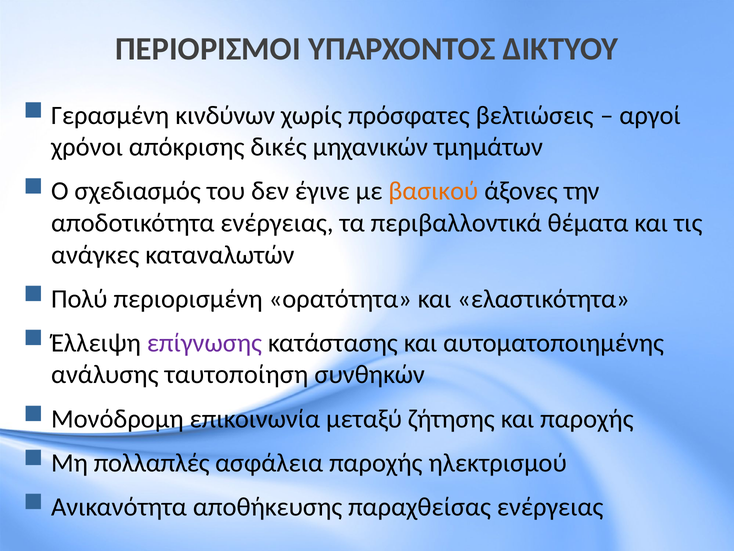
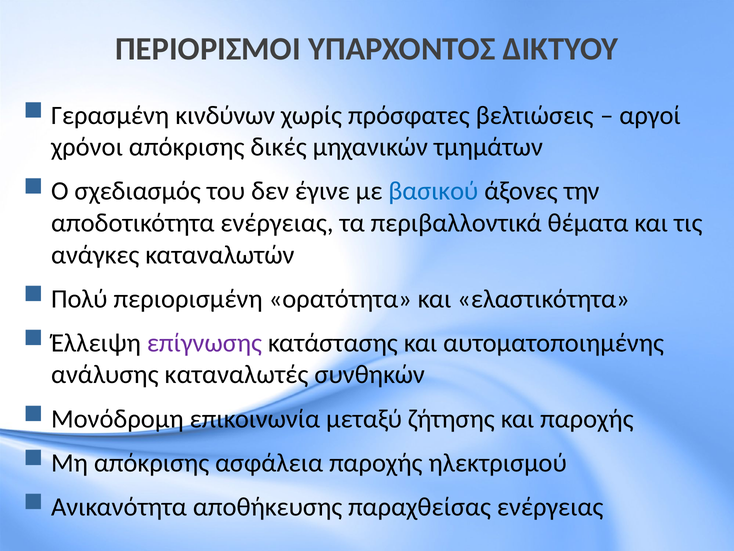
βασικού colour: orange -> blue
ταυτοποίηση: ταυτοποίηση -> καταναλωτές
Μη πολλαπλές: πολλαπλές -> απόκρισης
